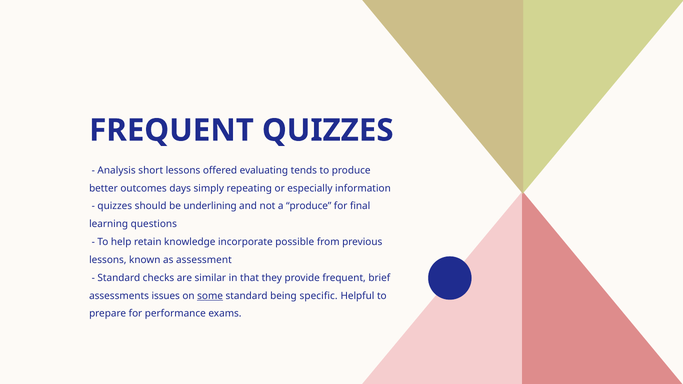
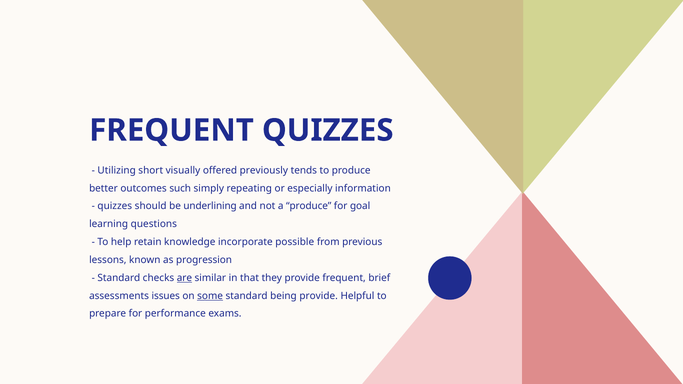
Analysis: Analysis -> Utilizing
short lessons: lessons -> visually
evaluating: evaluating -> previously
days: days -> such
final: final -> goal
assessment: assessment -> progression
are underline: none -> present
being specific: specific -> provide
